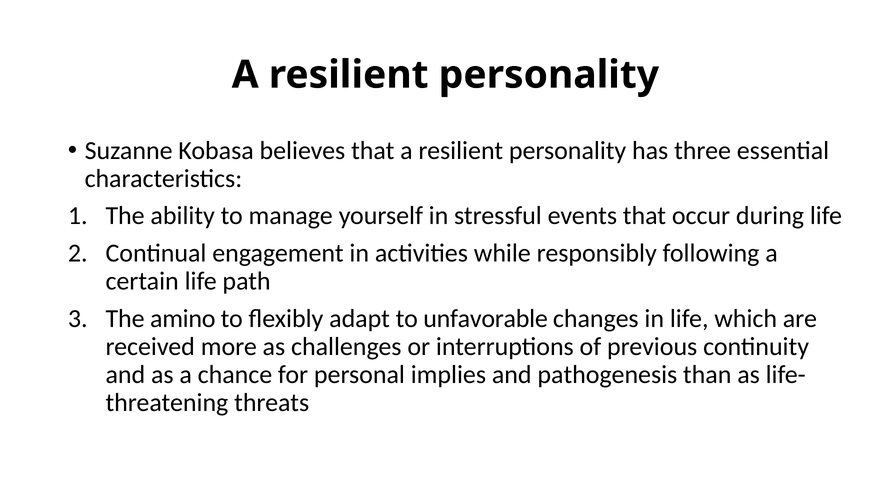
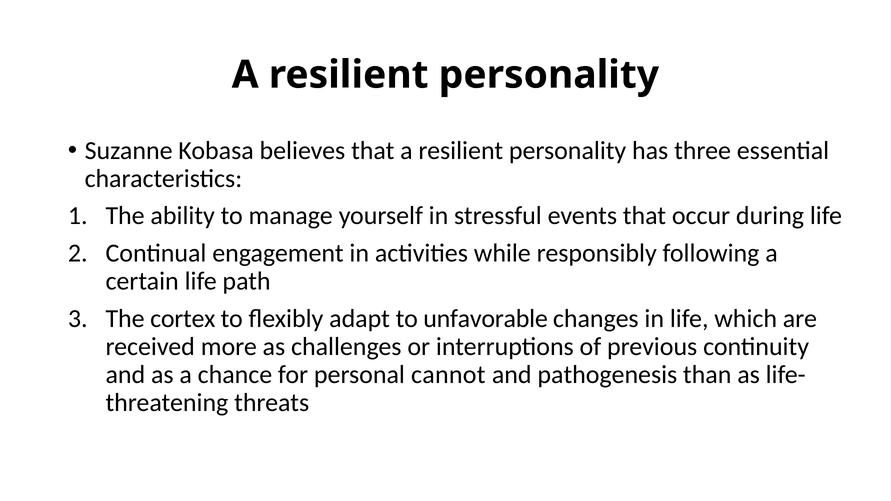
amino: amino -> cortex
implies: implies -> cannot
